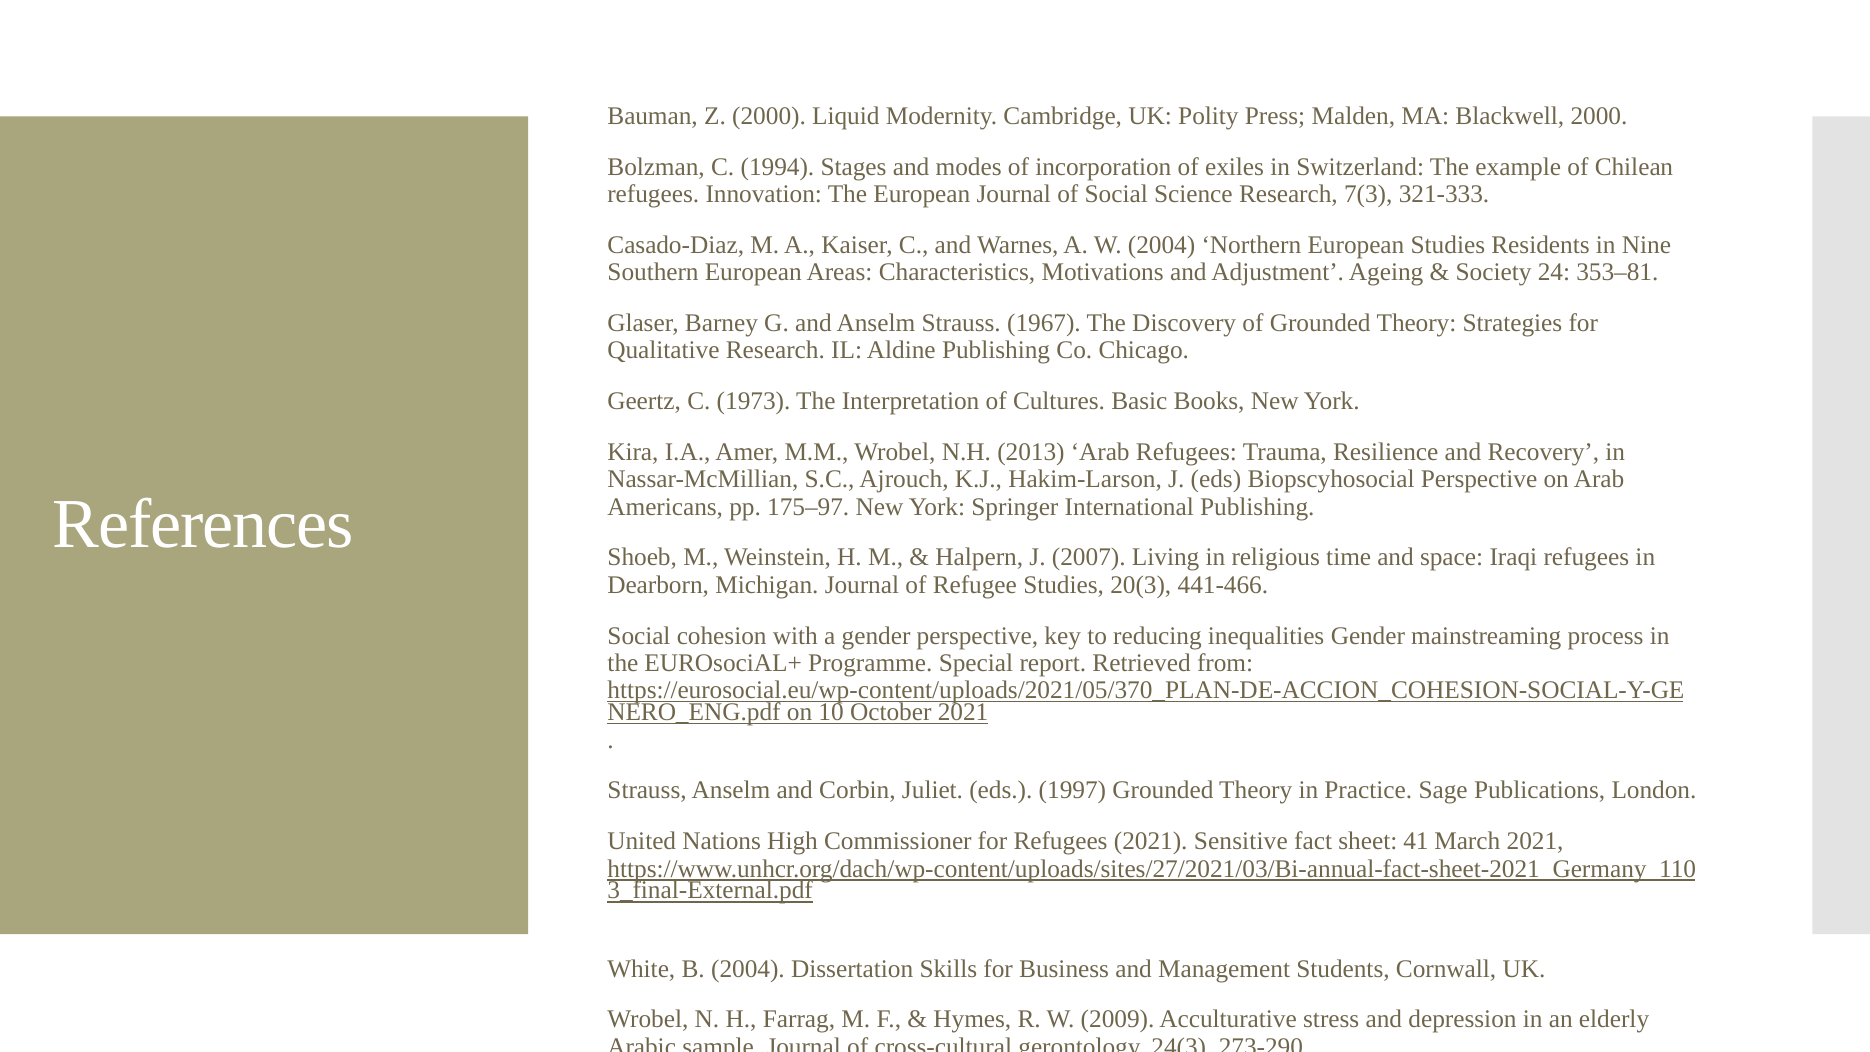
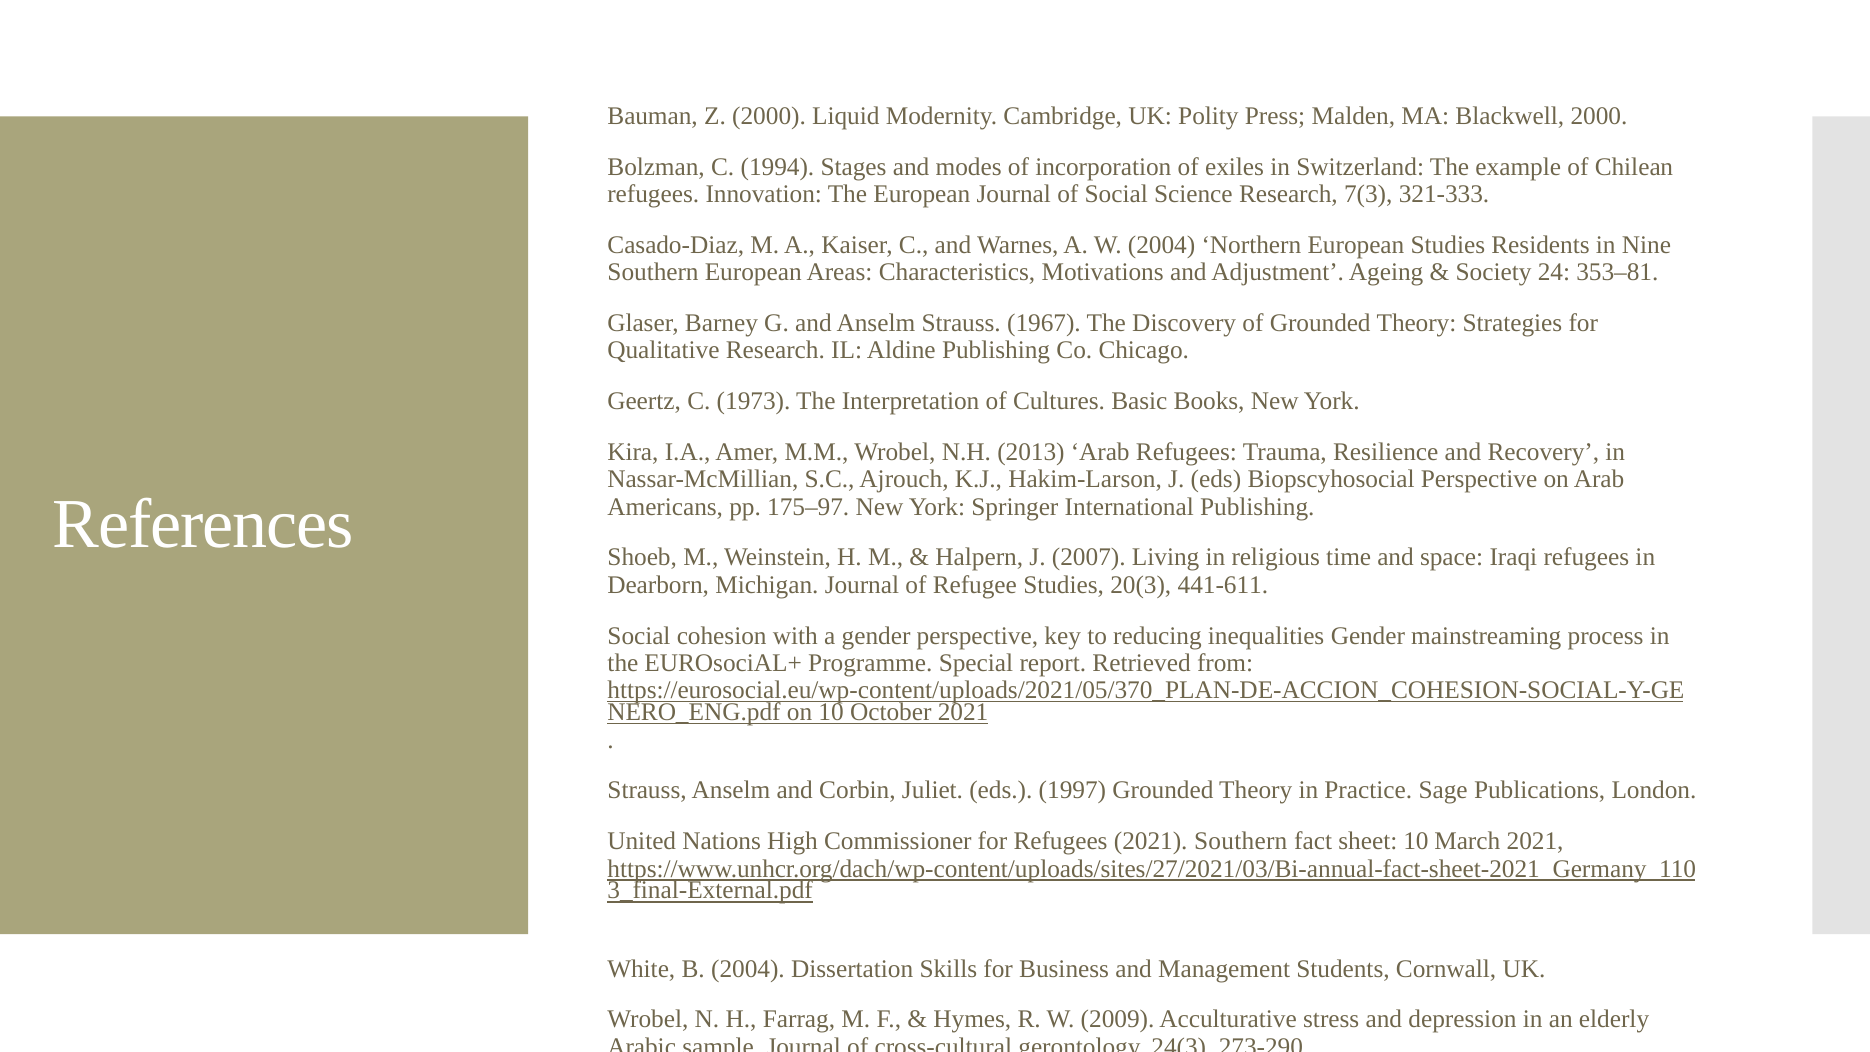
441-466: 441-466 -> 441-611
2021 Sensitive: Sensitive -> Southern
sheet 41: 41 -> 10
